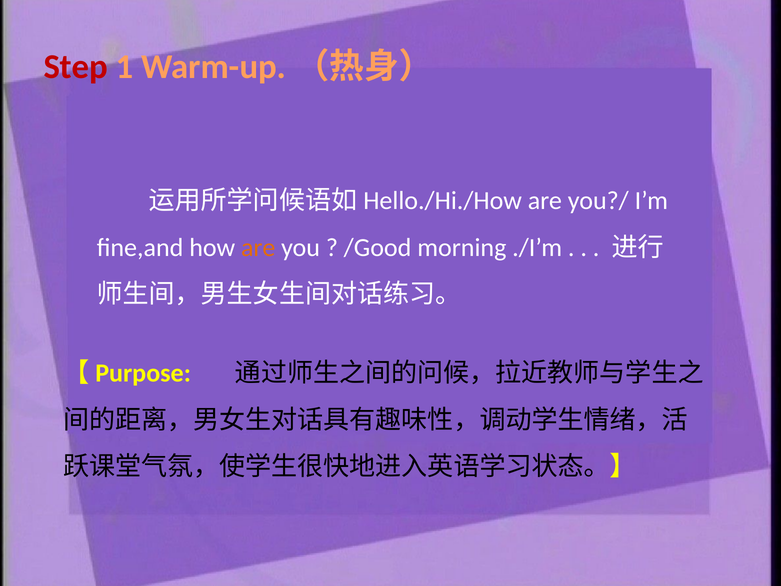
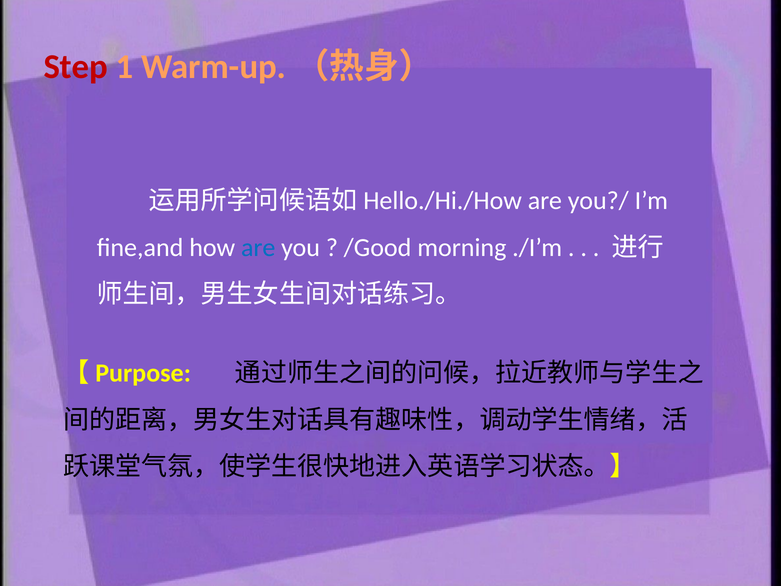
are at (258, 247) colour: orange -> blue
